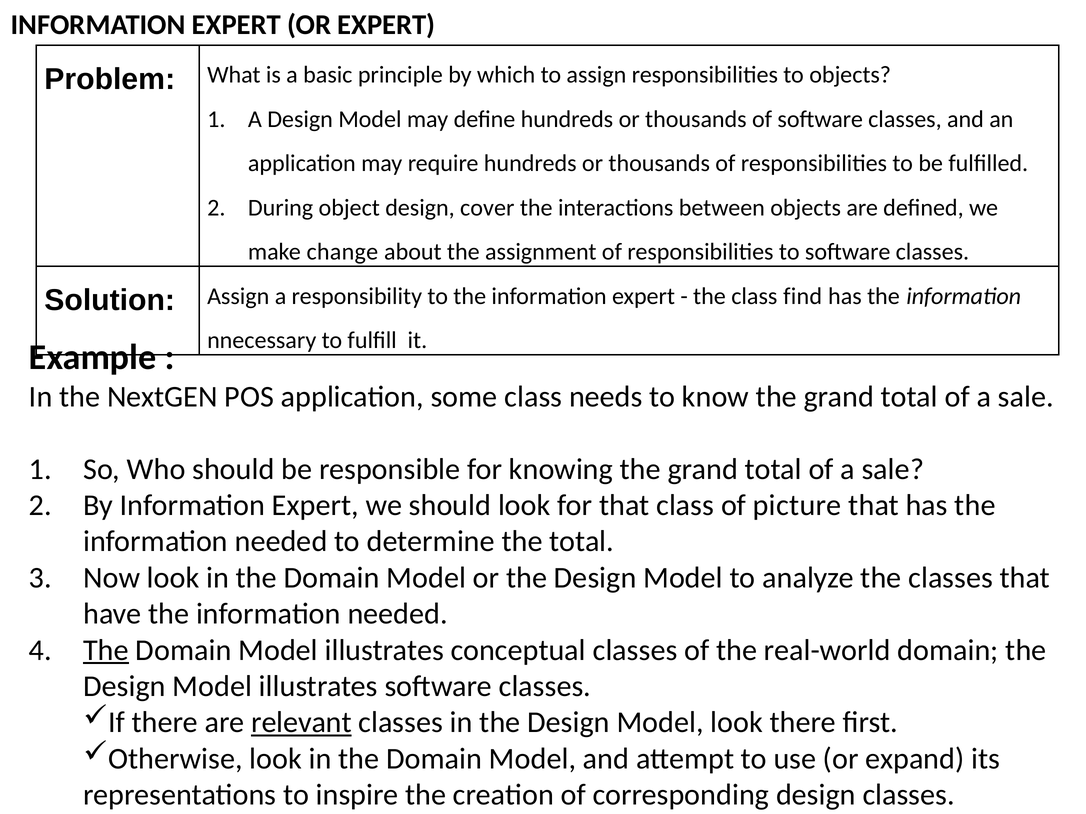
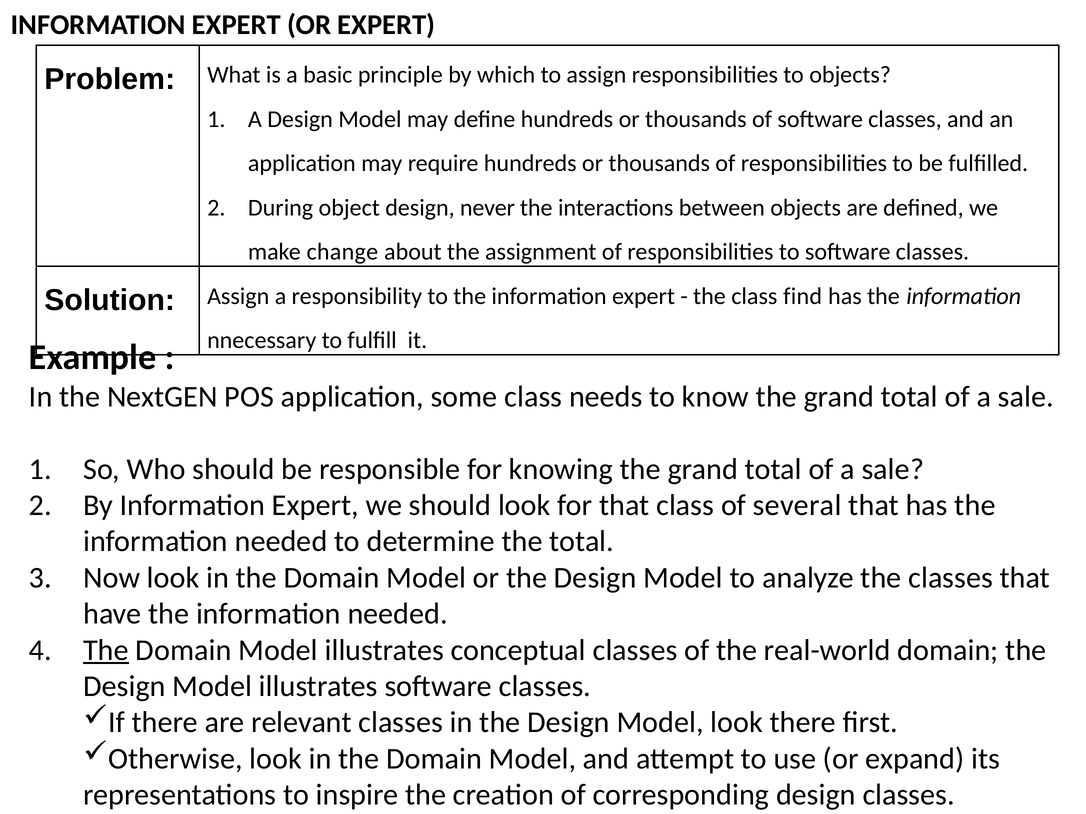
cover: cover -> never
picture: picture -> several
relevant underline: present -> none
